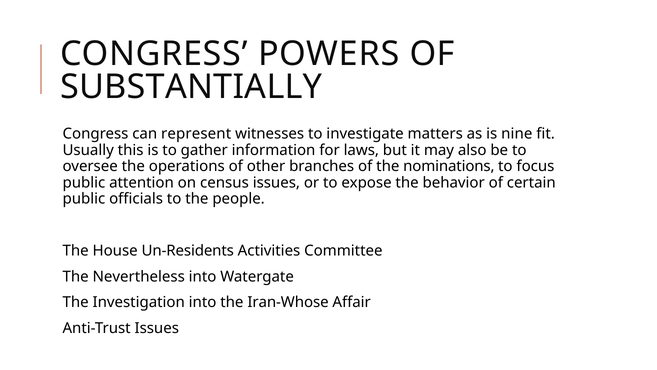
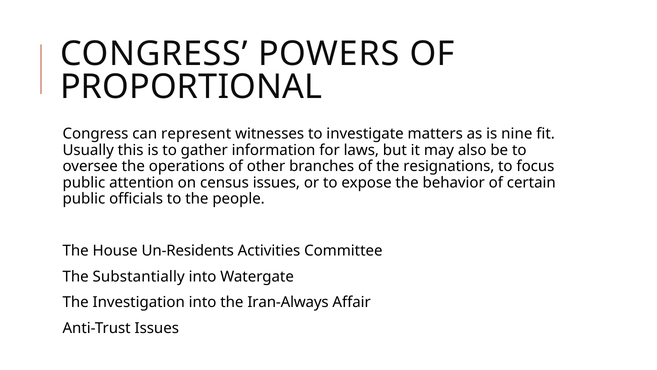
SUBSTANTIALLY: SUBSTANTIALLY -> PROPORTIONAL
nominations: nominations -> resignations
Nevertheless: Nevertheless -> Substantially
Iran-Whose: Iran-Whose -> Iran-Always
